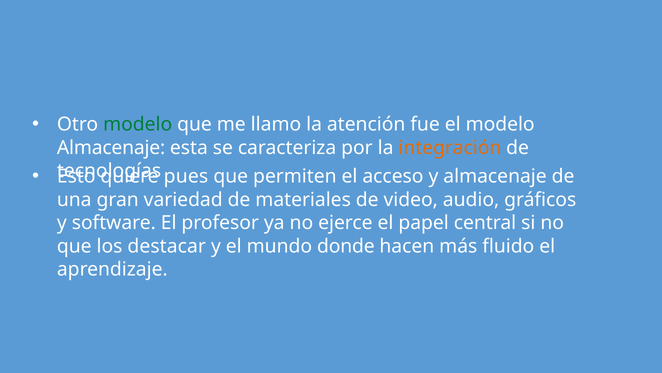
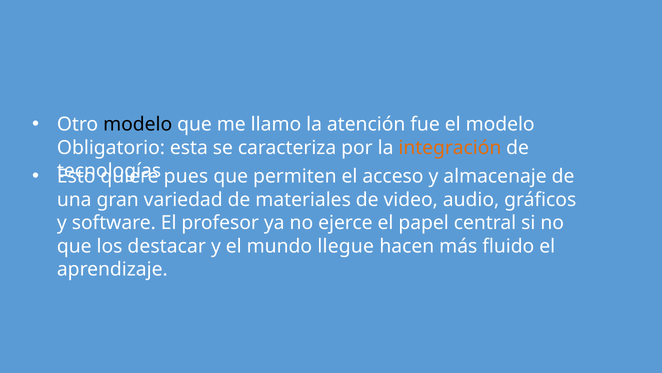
modelo at (138, 124) colour: green -> black
Almacenaje at (111, 148): Almacenaje -> Obligatorio
donde: donde -> llegue
